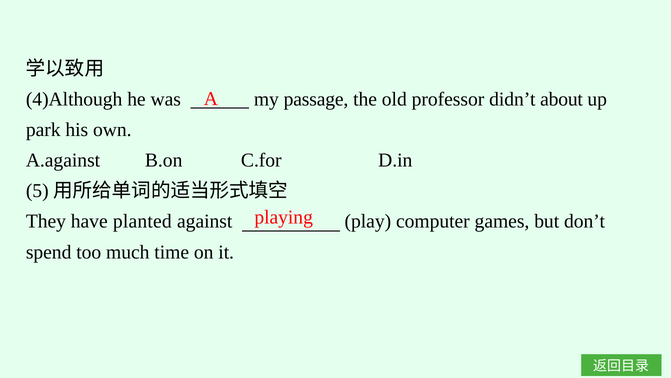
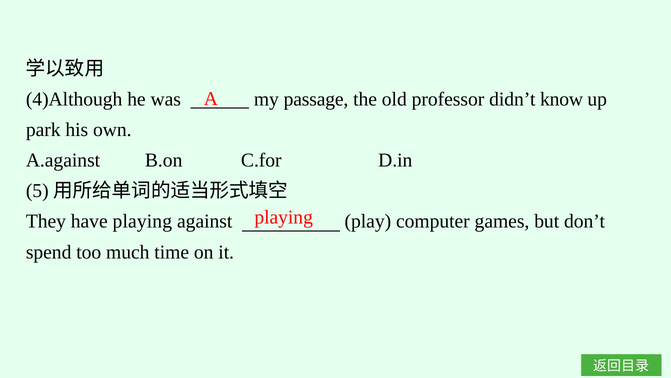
about: about -> know
have planted: planted -> playing
